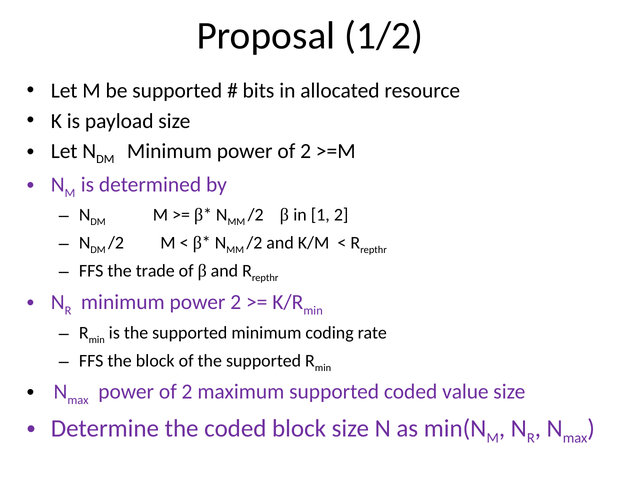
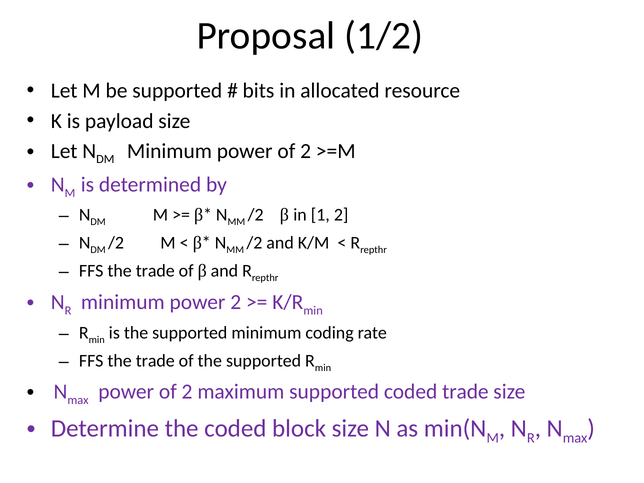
block at (155, 361): block -> trade
coded value: value -> trade
